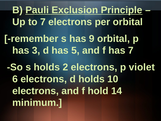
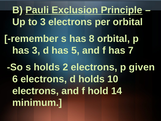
to 7: 7 -> 3
9: 9 -> 8
violet: violet -> given
